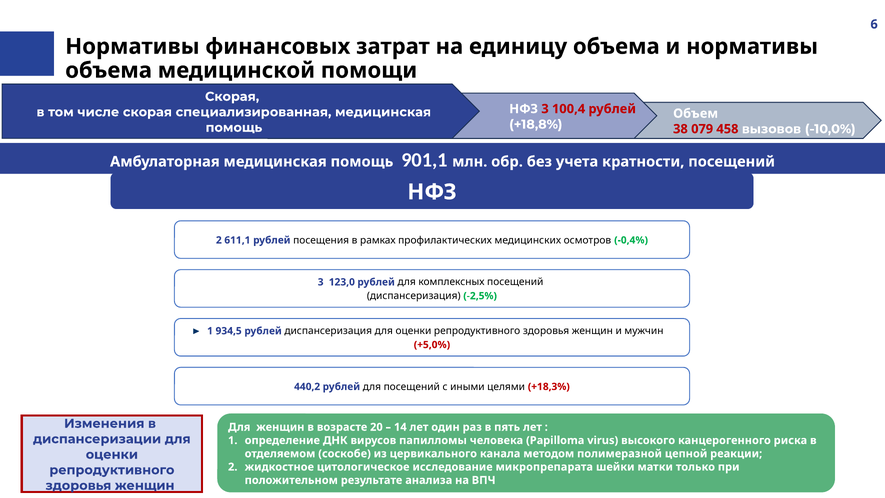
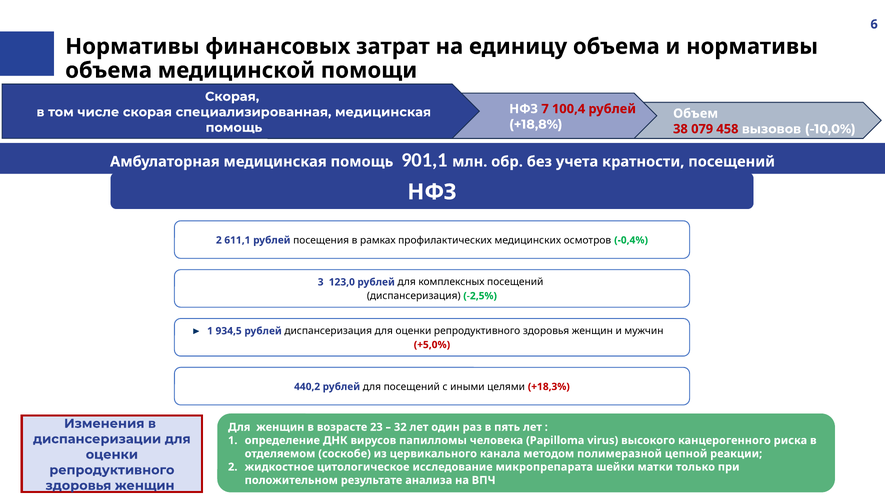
НФЗ 3: 3 -> 7
20: 20 -> 23
14: 14 -> 32
